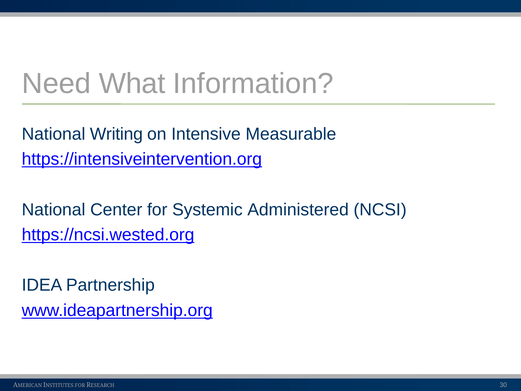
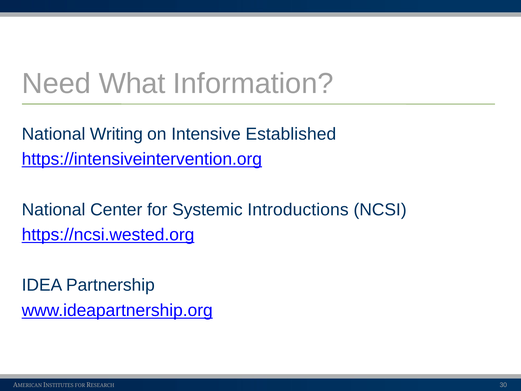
Measurable: Measurable -> Established
Administered: Administered -> Introductions
